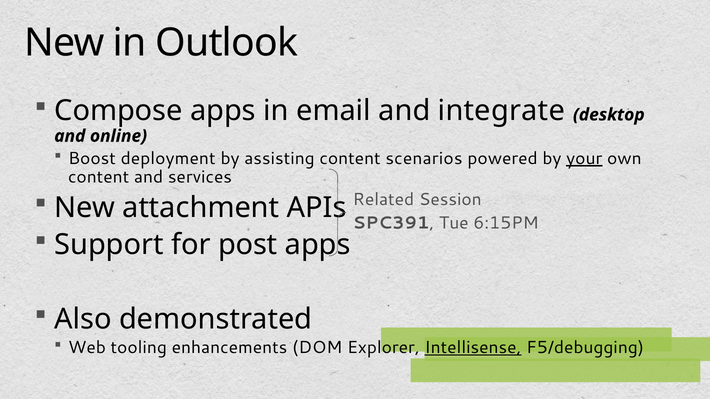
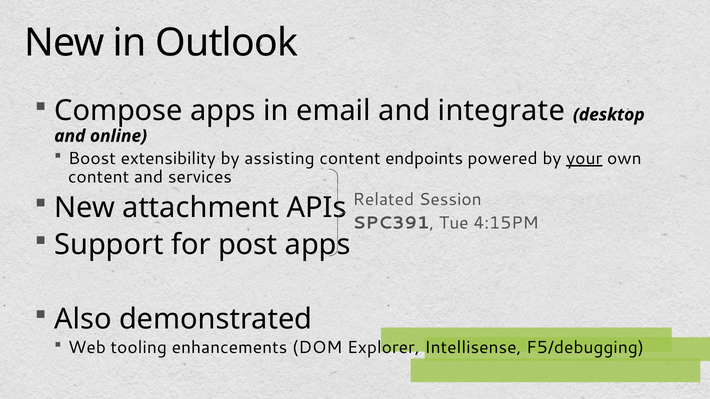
deployment: deployment -> extensibility
scenarios: scenarios -> endpoints
6:15PM: 6:15PM -> 4:15PM
Intellisense underline: present -> none
